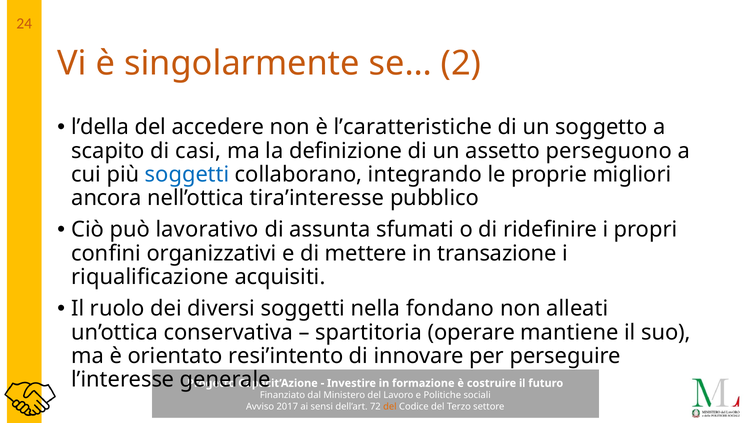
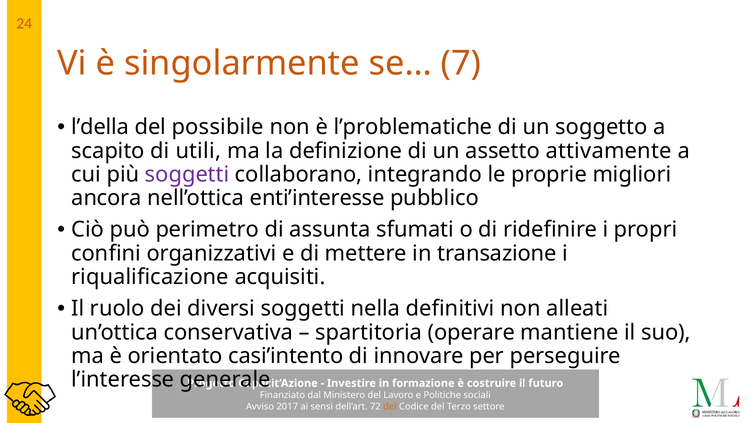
2: 2 -> 7
accedere: accedere -> possibile
l’caratteristiche: l’caratteristiche -> l’problematiche
casi: casi -> utili
perseguono: perseguono -> attivamente
soggetti at (187, 174) colour: blue -> purple
tira’interesse: tira’interesse -> enti’interesse
lavorativo: lavorativo -> perimetro
fondano: fondano -> definitivi
resi’intento: resi’intento -> casi’intento
